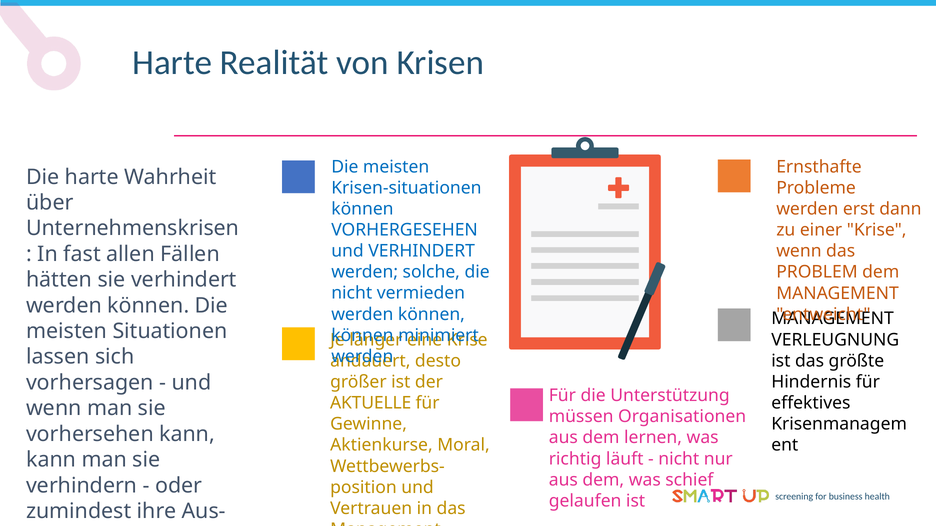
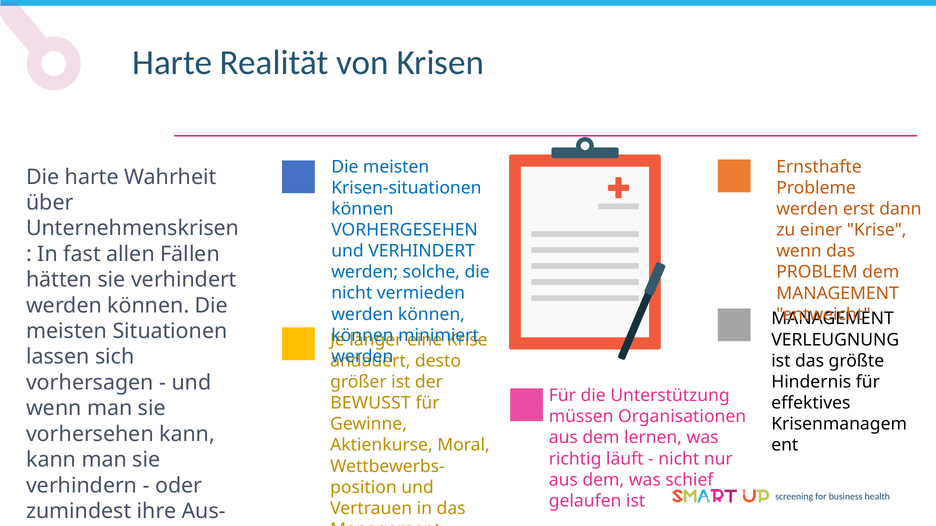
AKTUELLE: AKTUELLE -> BEWUSST
